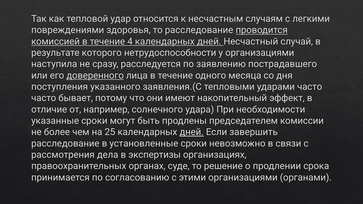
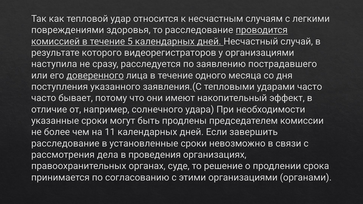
4: 4 -> 5
нетрудоспособности: нетрудоспособности -> видеорегистраторов
25: 25 -> 11
дней at (192, 132) underline: present -> none
экспертизы: экспертизы -> проведения
